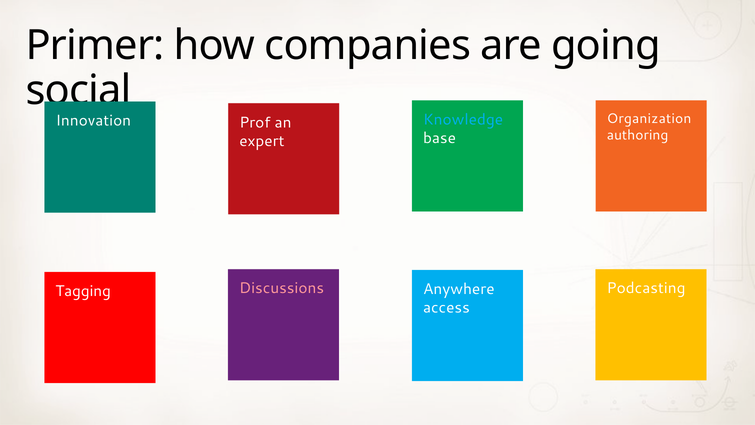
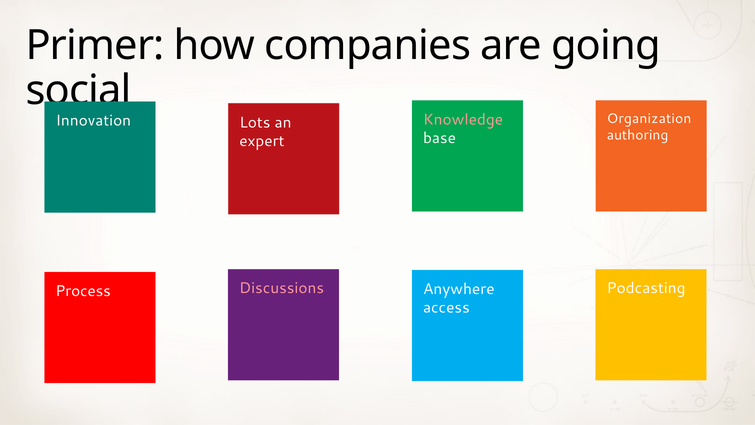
Knowledge colour: light blue -> pink
Prof: Prof -> Lots
Tagging: Tagging -> Process
